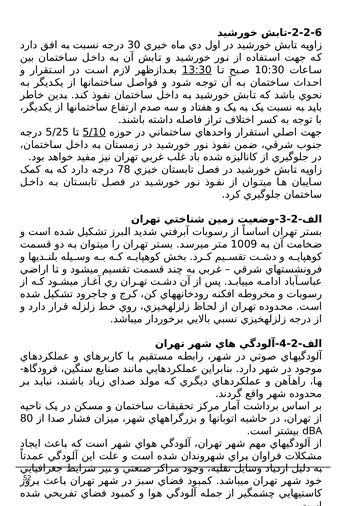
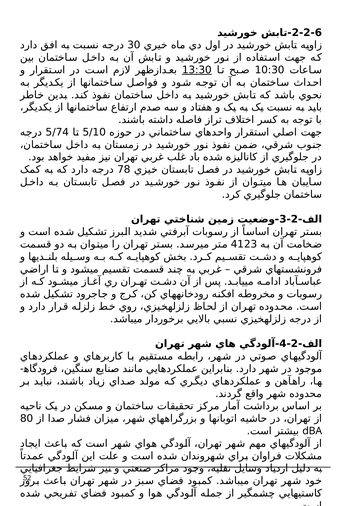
5/25: 5/25 -> 5/74
5/10 underline: present -> none
1009: 1009 -> 4123
